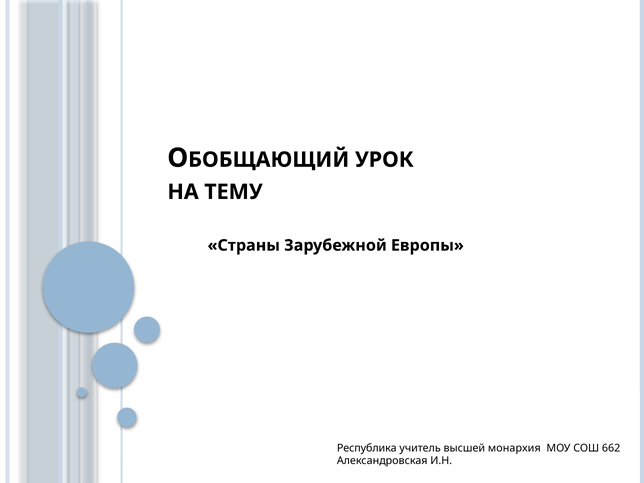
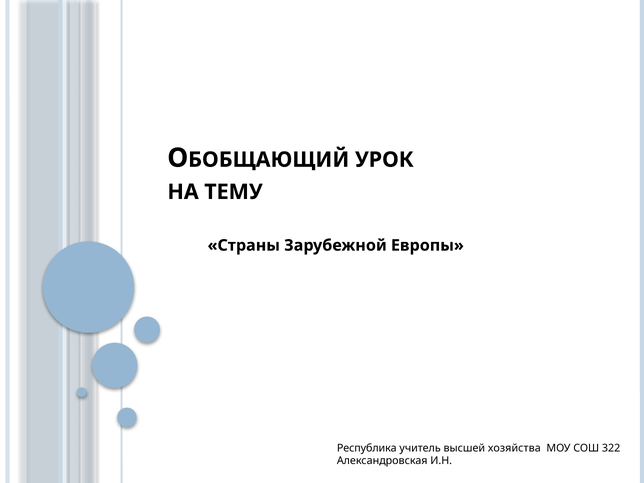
монархия: монархия -> хозяйства
662: 662 -> 322
